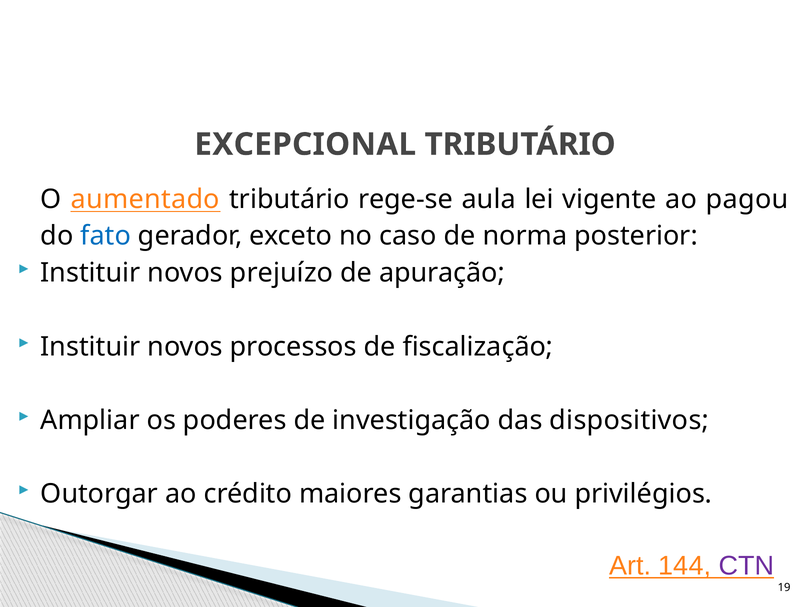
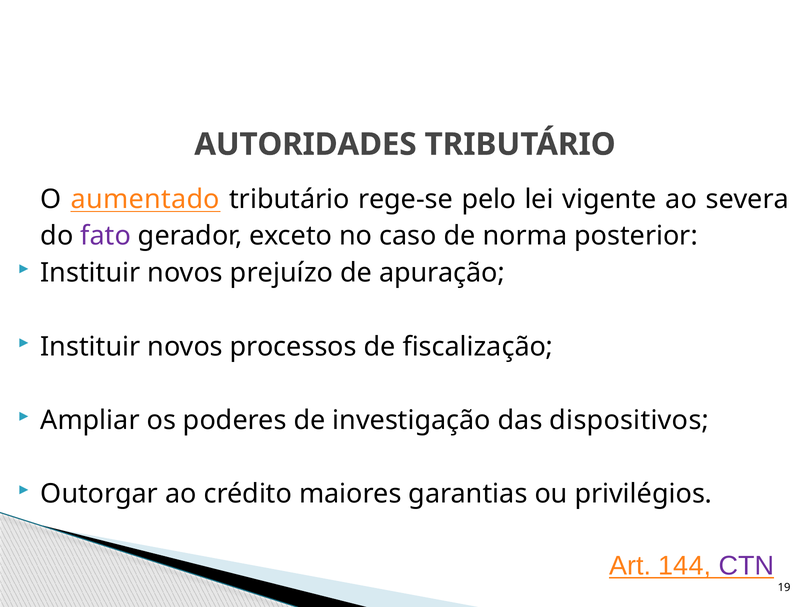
EXCEPCIONAL: EXCEPCIONAL -> AUTORIDADES
aula: aula -> pelo
pagou: pagou -> severa
fato colour: blue -> purple
